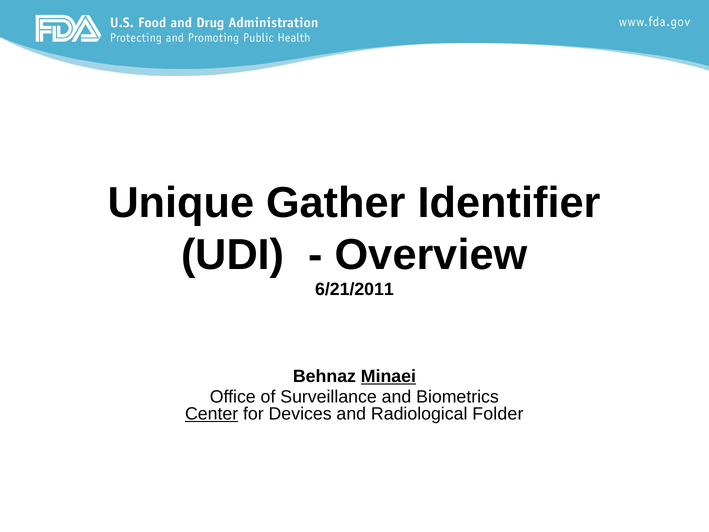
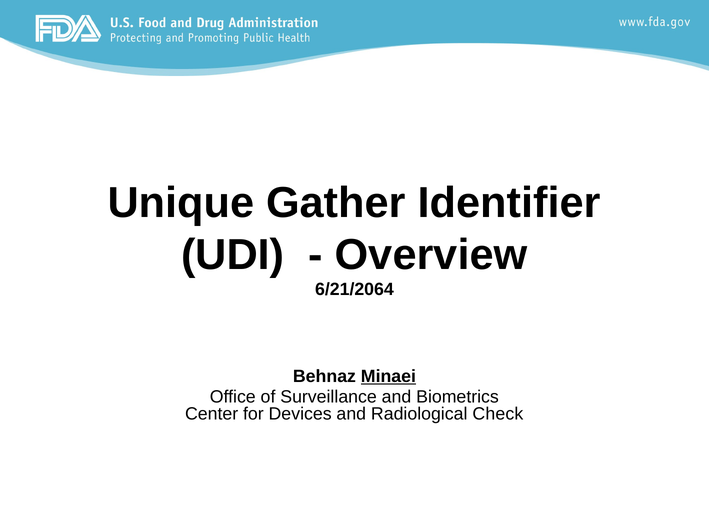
6/21/2011: 6/21/2011 -> 6/21/2064
Center underline: present -> none
Folder: Folder -> Check
